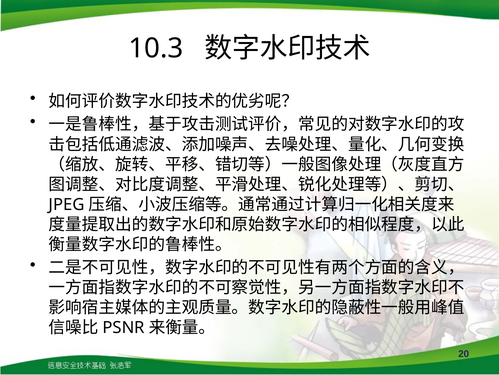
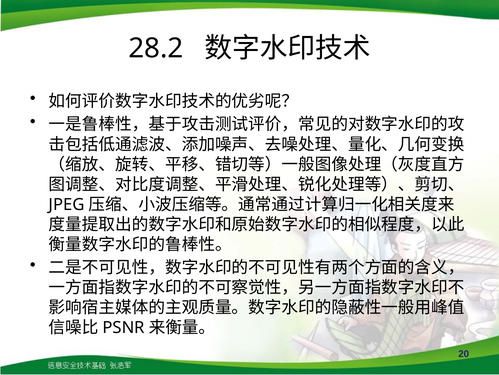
10.3: 10.3 -> 28.2
